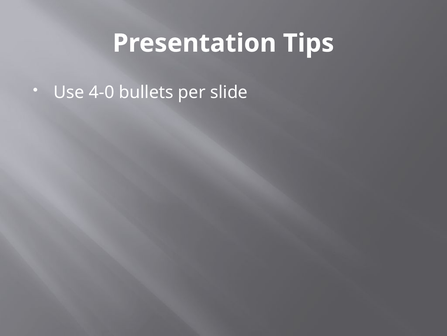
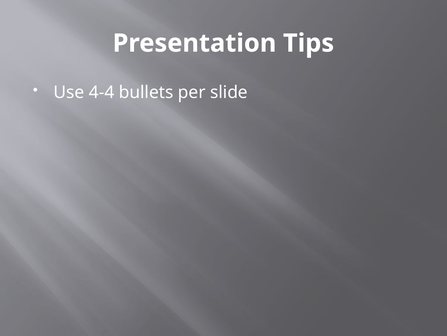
4-0: 4-0 -> 4-4
